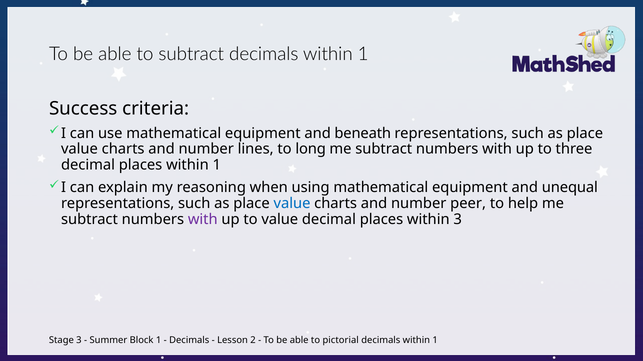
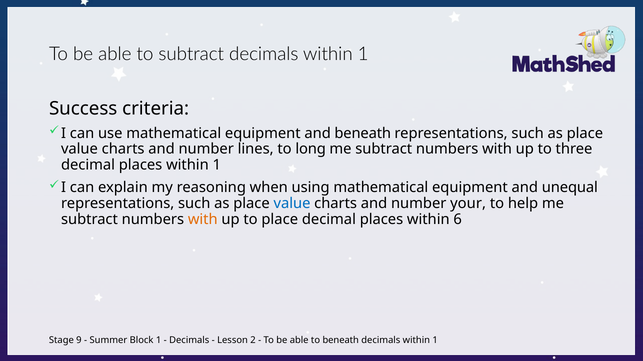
peer: peer -> your
with at (203, 220) colour: purple -> orange
to value: value -> place
within 3: 3 -> 6
Stage 3: 3 -> 9
to pictorial: pictorial -> beneath
